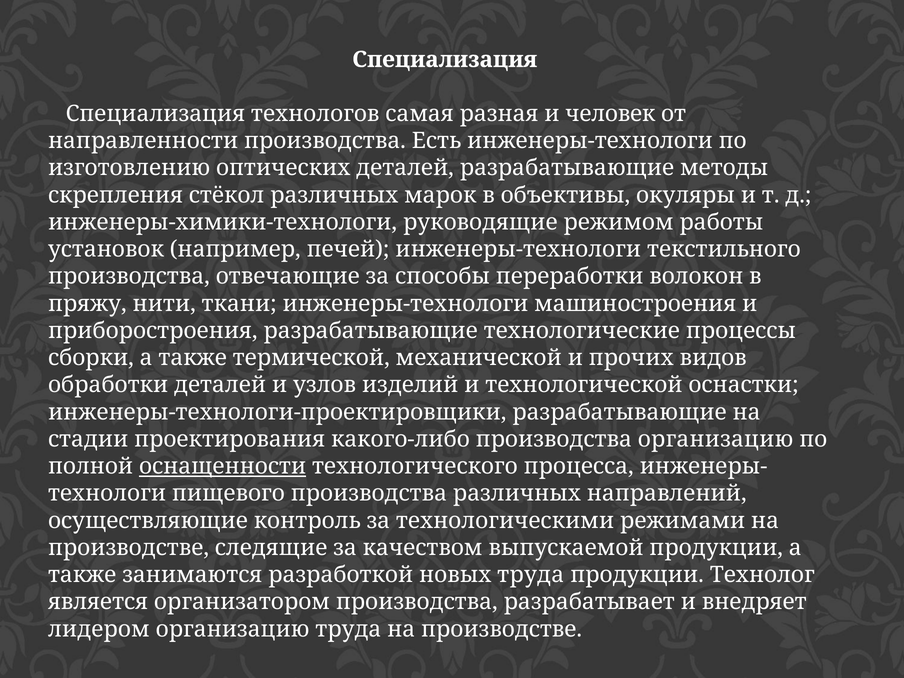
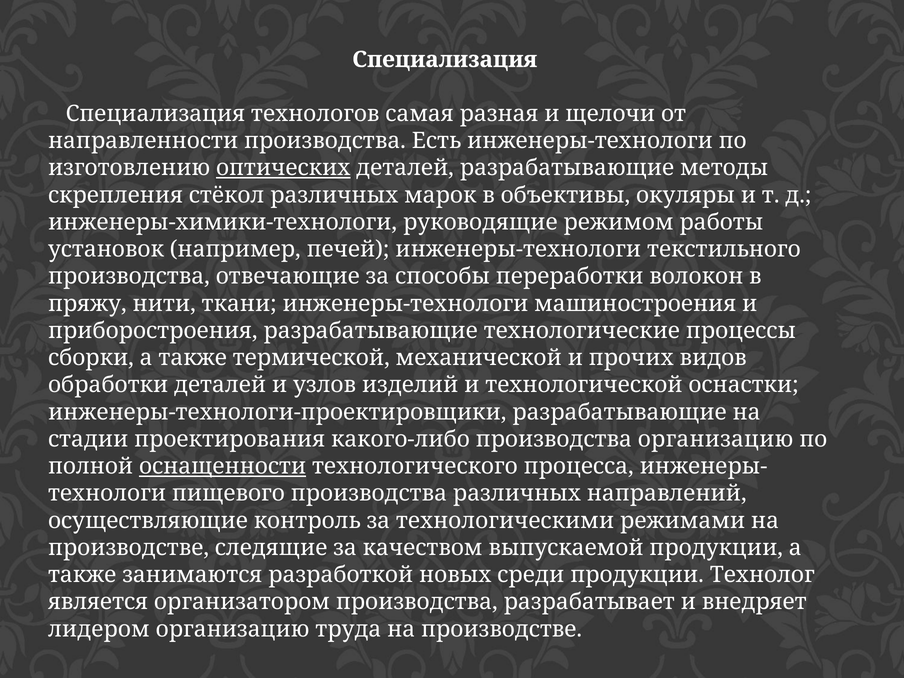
человек: человек -> щелочи
оптических underline: none -> present
новых труда: труда -> среди
